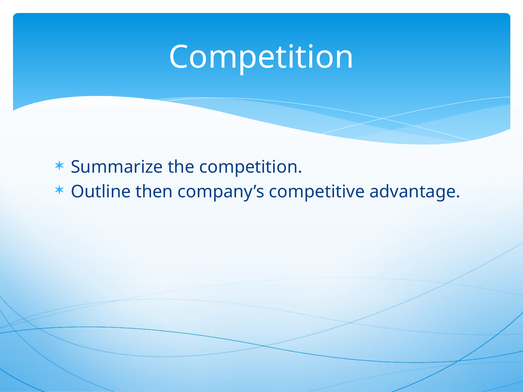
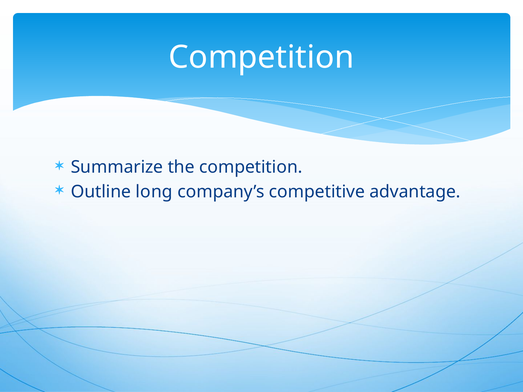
then: then -> long
